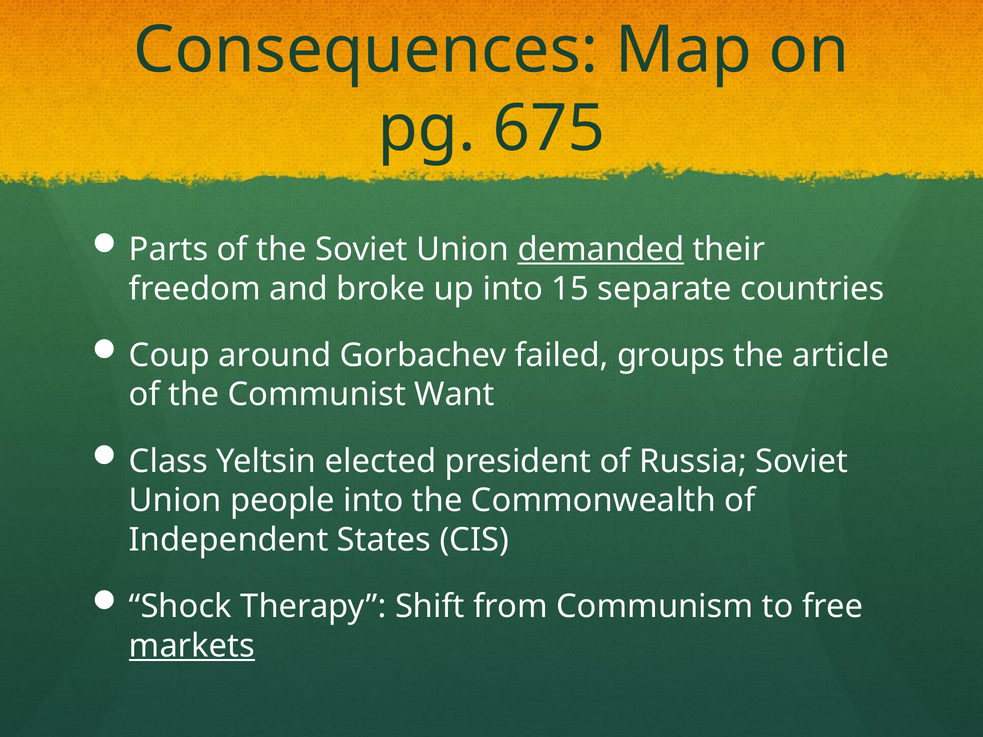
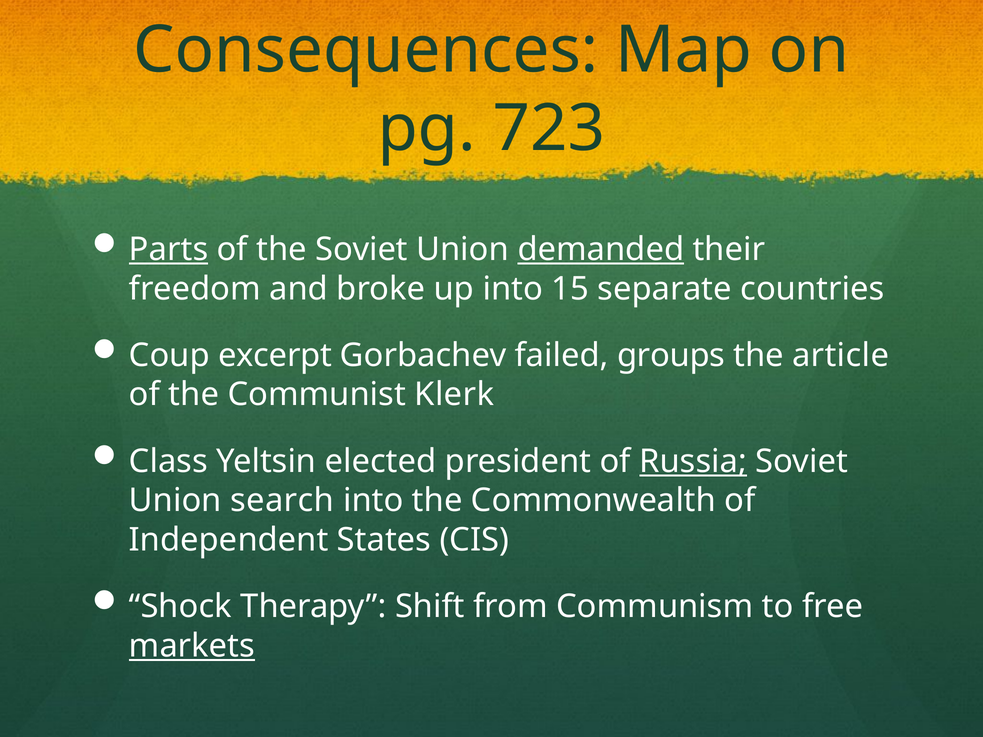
675: 675 -> 723
Parts underline: none -> present
around: around -> excerpt
Want: Want -> Klerk
Russia underline: none -> present
people: people -> search
